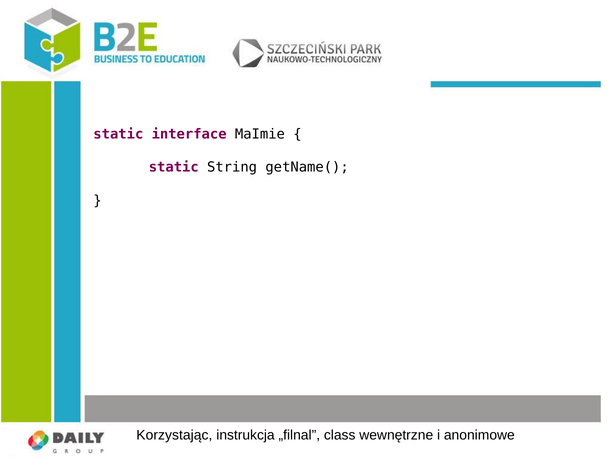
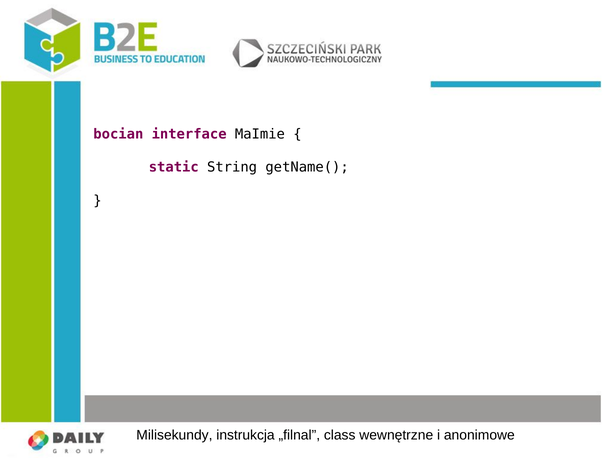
static at (118, 134): static -> bocian
Korzystając: Korzystając -> Milisekundy
